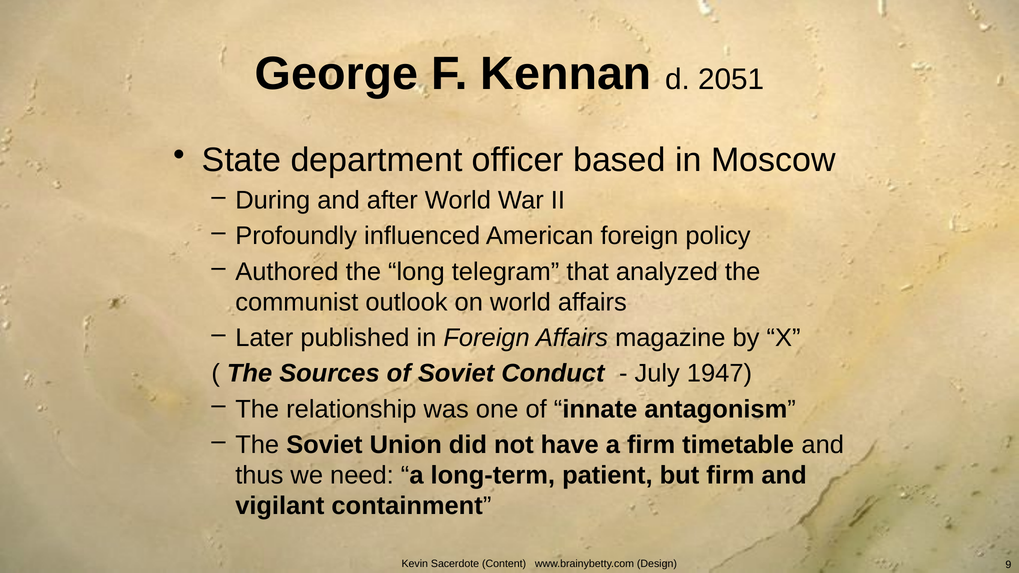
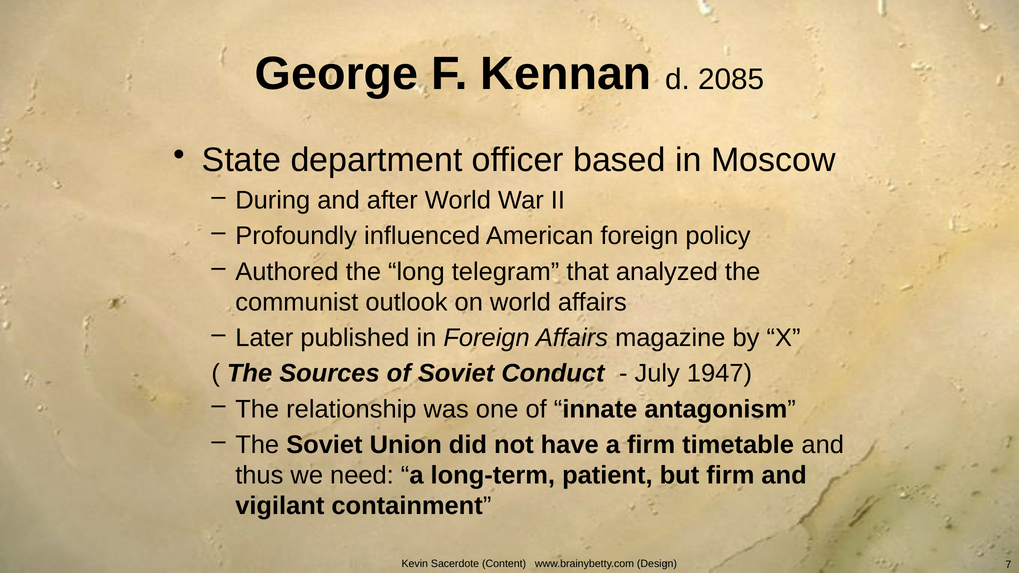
2051: 2051 -> 2085
9: 9 -> 7
